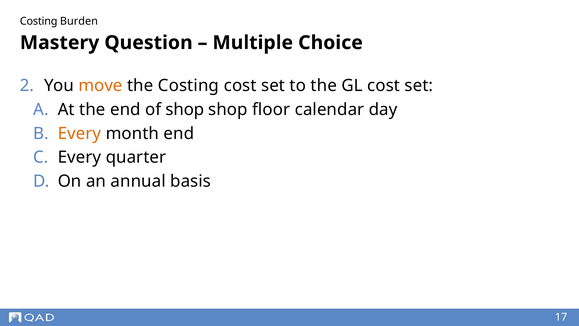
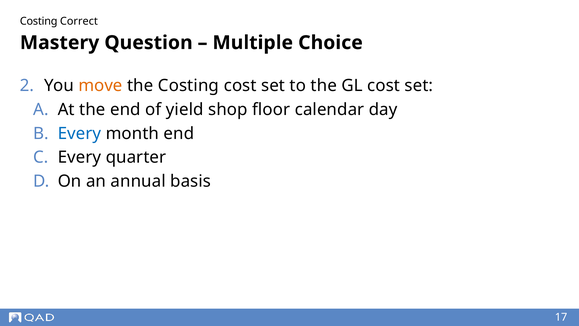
Burden: Burden -> Correct
of shop: shop -> yield
Every at (79, 133) colour: orange -> blue
